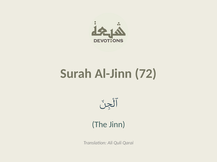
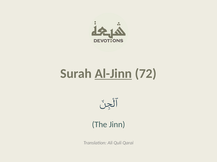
Al-Jinn underline: none -> present
